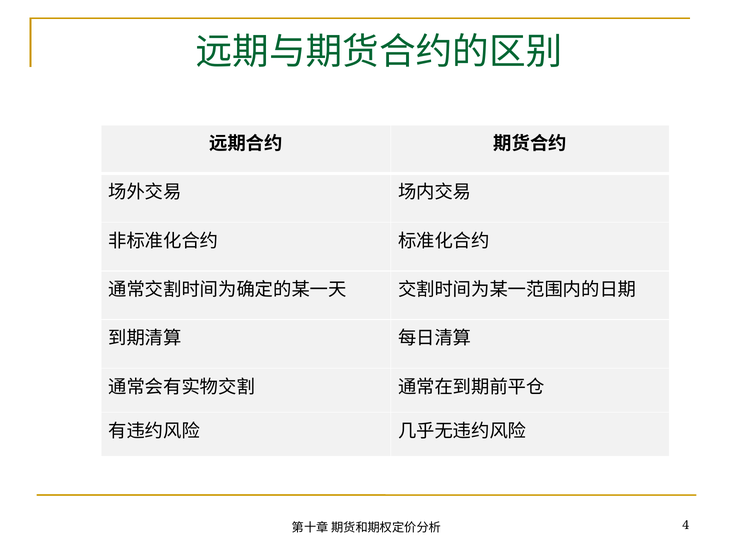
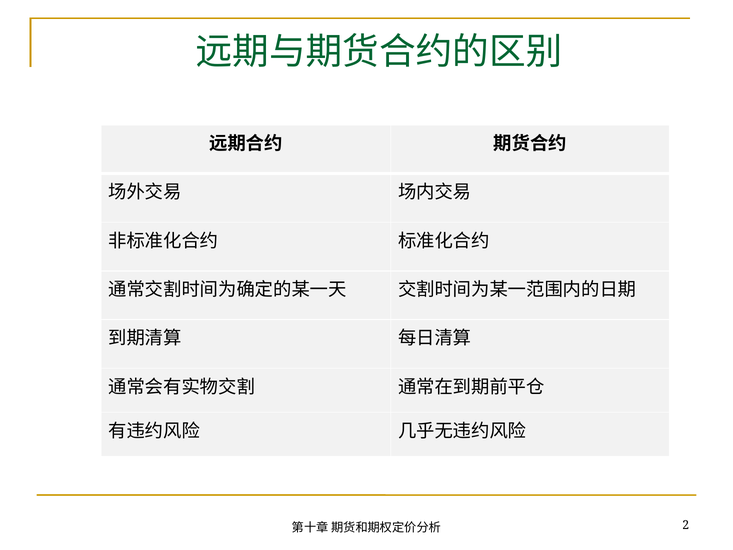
4: 4 -> 2
